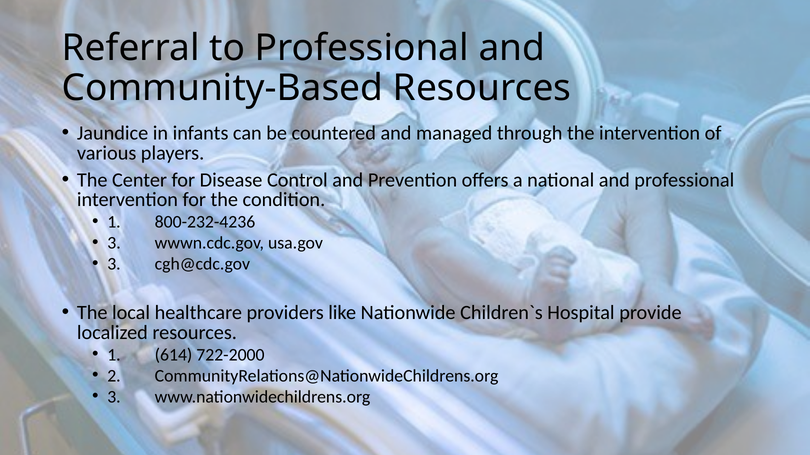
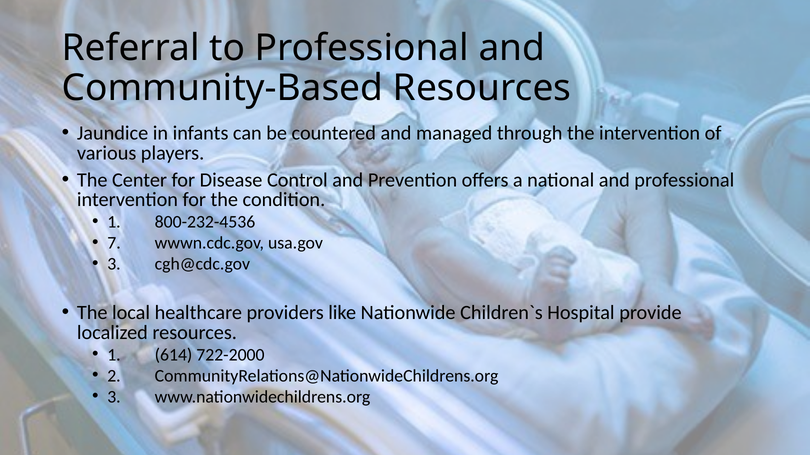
800-232-4236: 800-232-4236 -> 800-232-4536
3 at (114, 243): 3 -> 7
